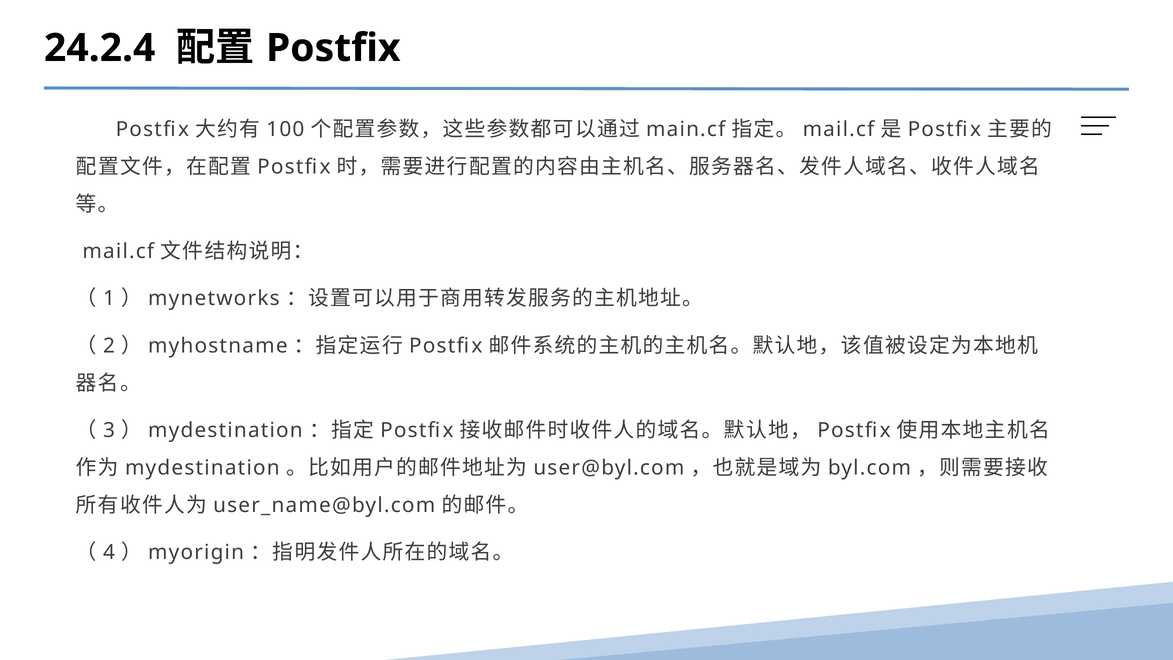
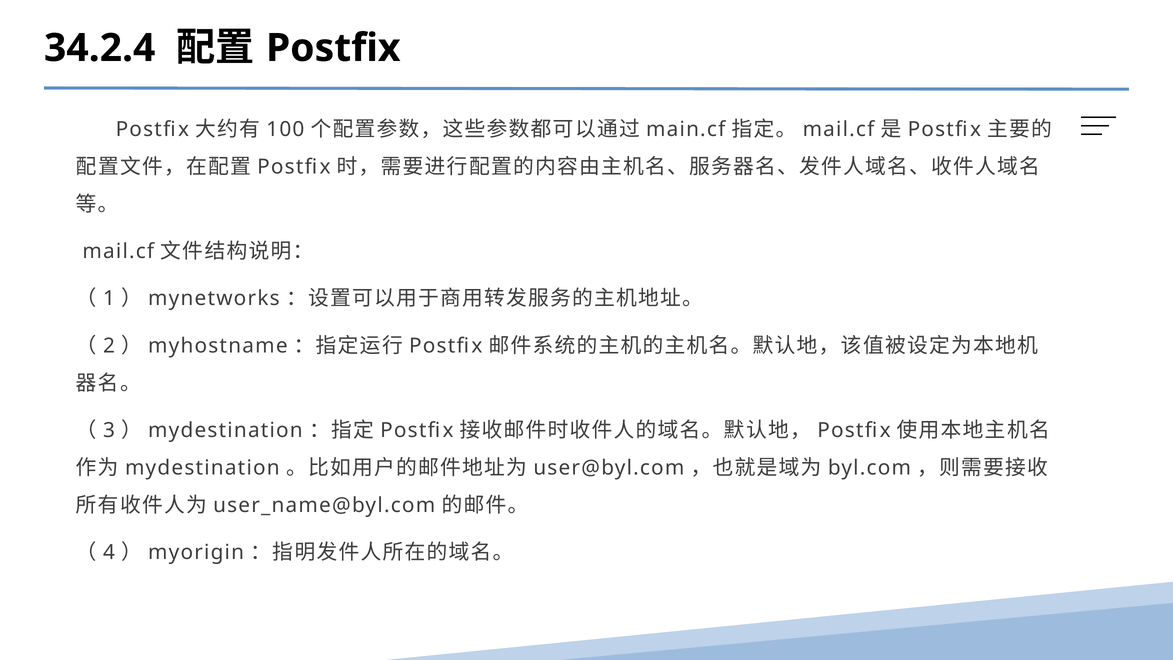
24.2.4: 24.2.4 -> 34.2.4
